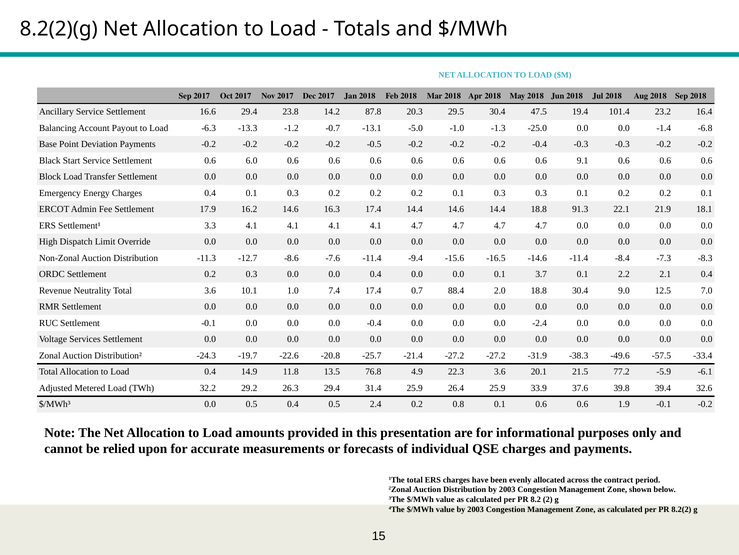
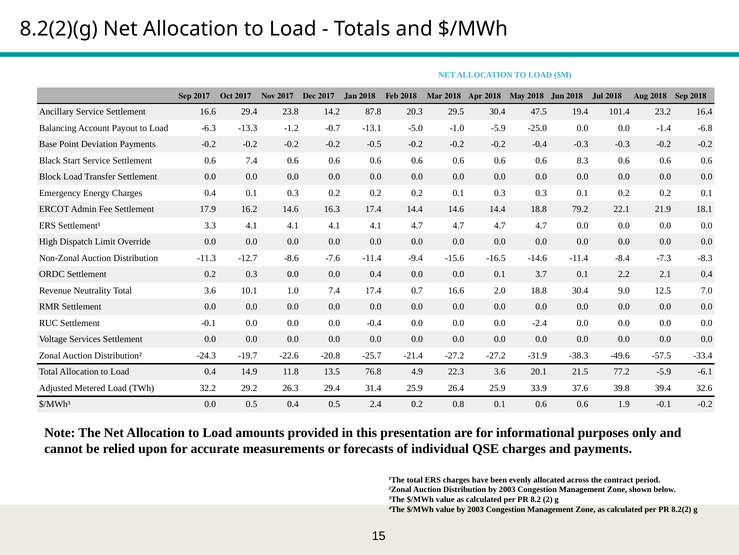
-1.0 -1.3: -1.3 -> -5.9
0.6 6.0: 6.0 -> 7.4
9.1: 9.1 -> 8.3
91.3: 91.3 -> 79.2
0.7 88.4: 88.4 -> 16.6
